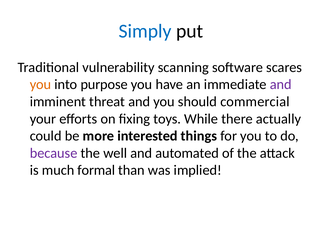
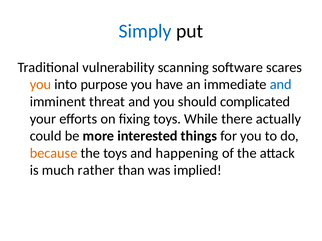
and at (281, 85) colour: purple -> blue
commercial: commercial -> complicated
because colour: purple -> orange
the well: well -> toys
automated: automated -> happening
formal: formal -> rather
